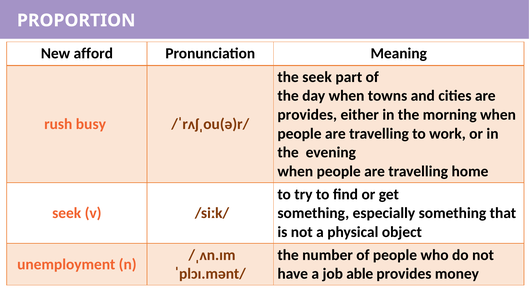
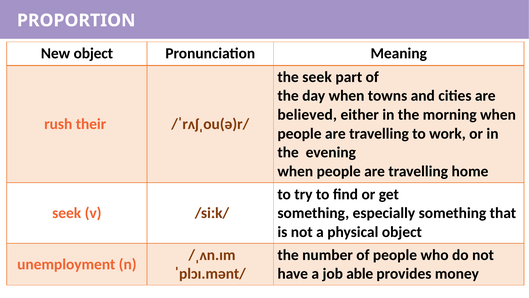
New afford: afford -> object
provides at (307, 115): provides -> believed
busy: busy -> their
